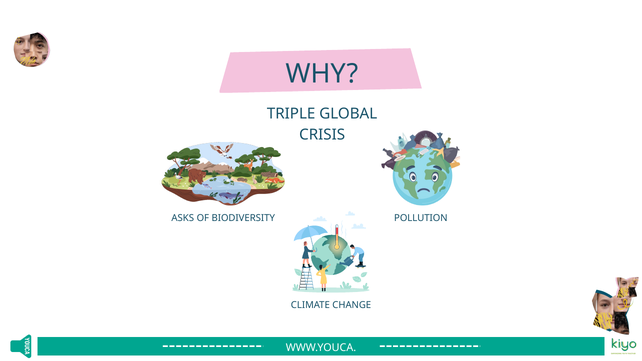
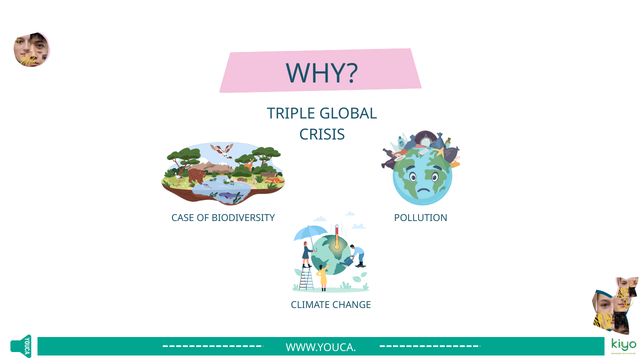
ASKS: ASKS -> CASE
